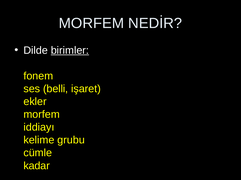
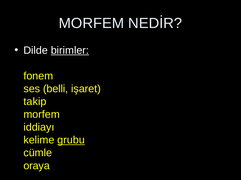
ekler: ekler -> takip
grubu underline: none -> present
kadar: kadar -> oraya
